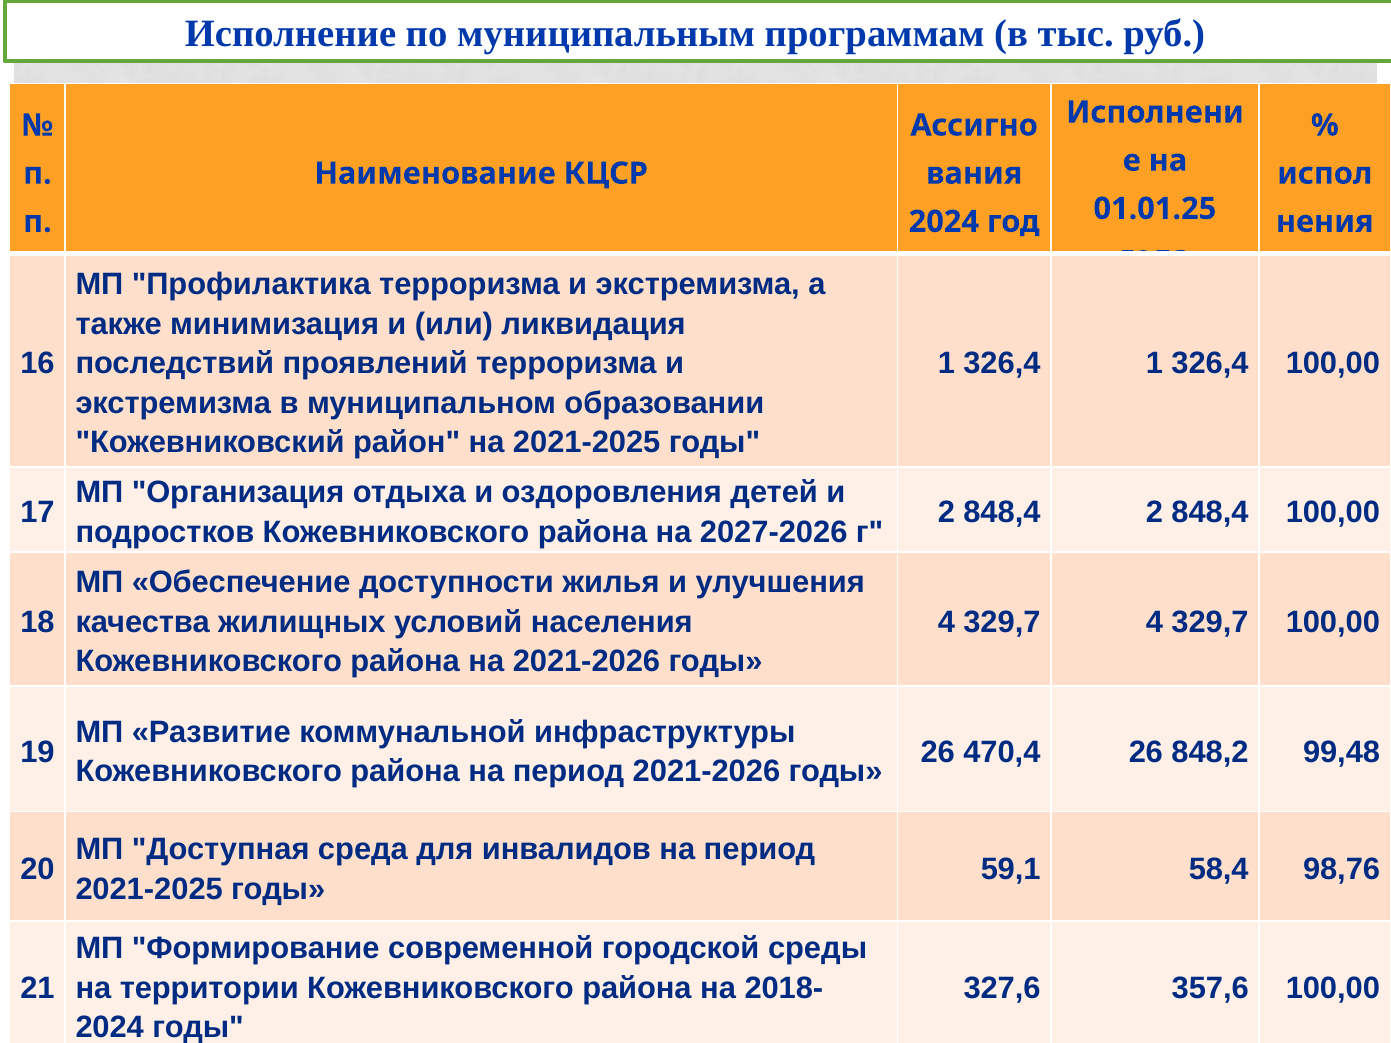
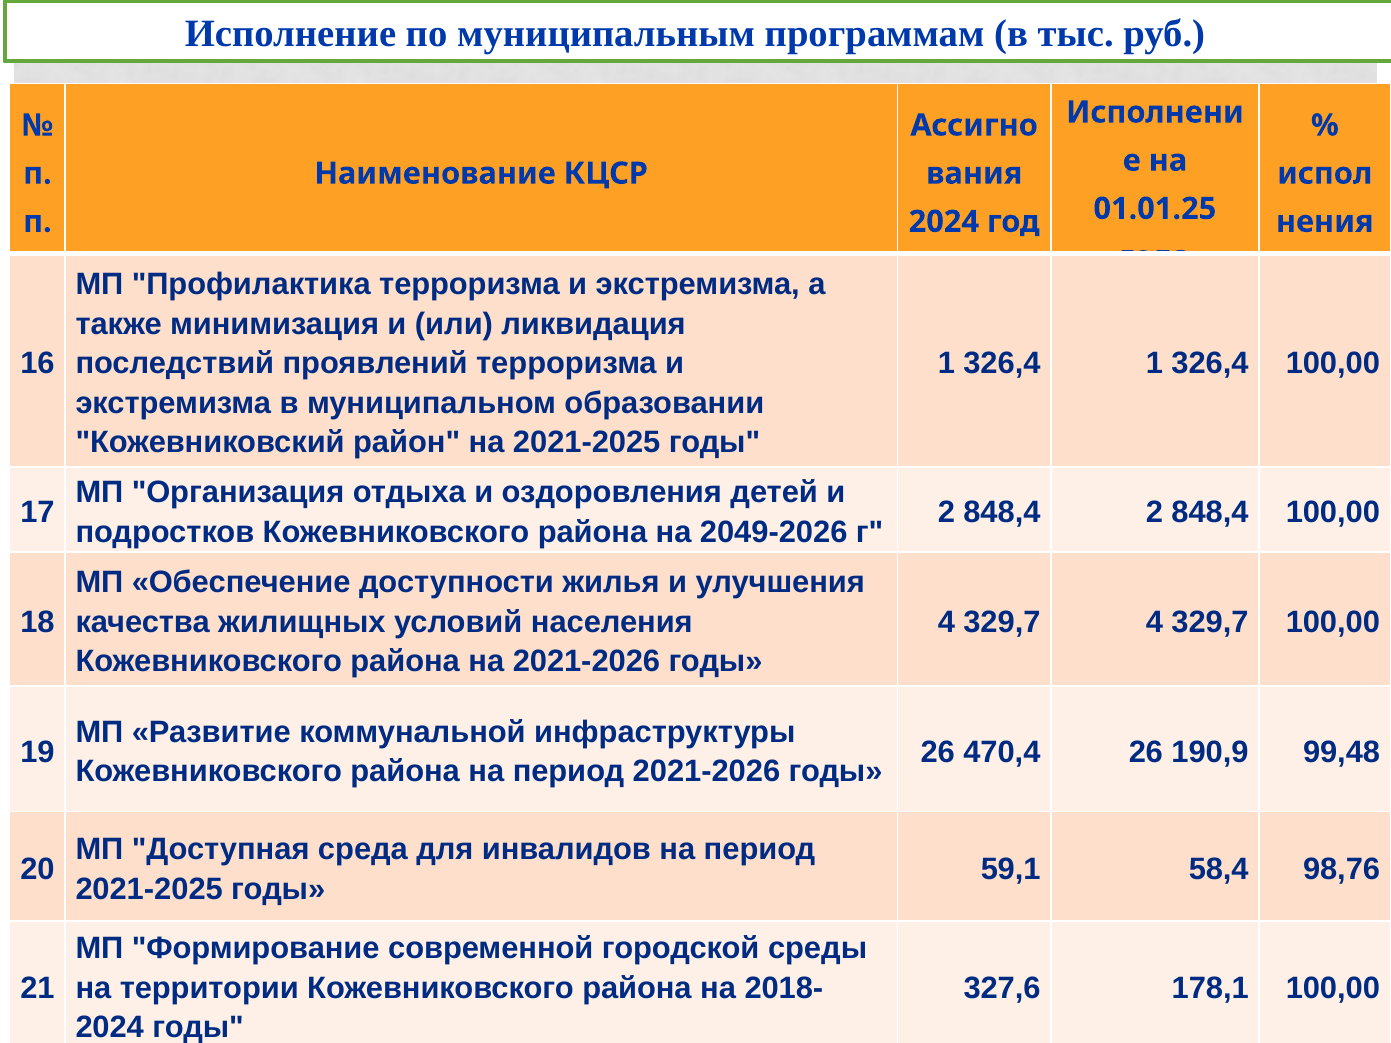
2027-2026: 2027-2026 -> 2049-2026
848,2: 848,2 -> 190,9
357,6: 357,6 -> 178,1
